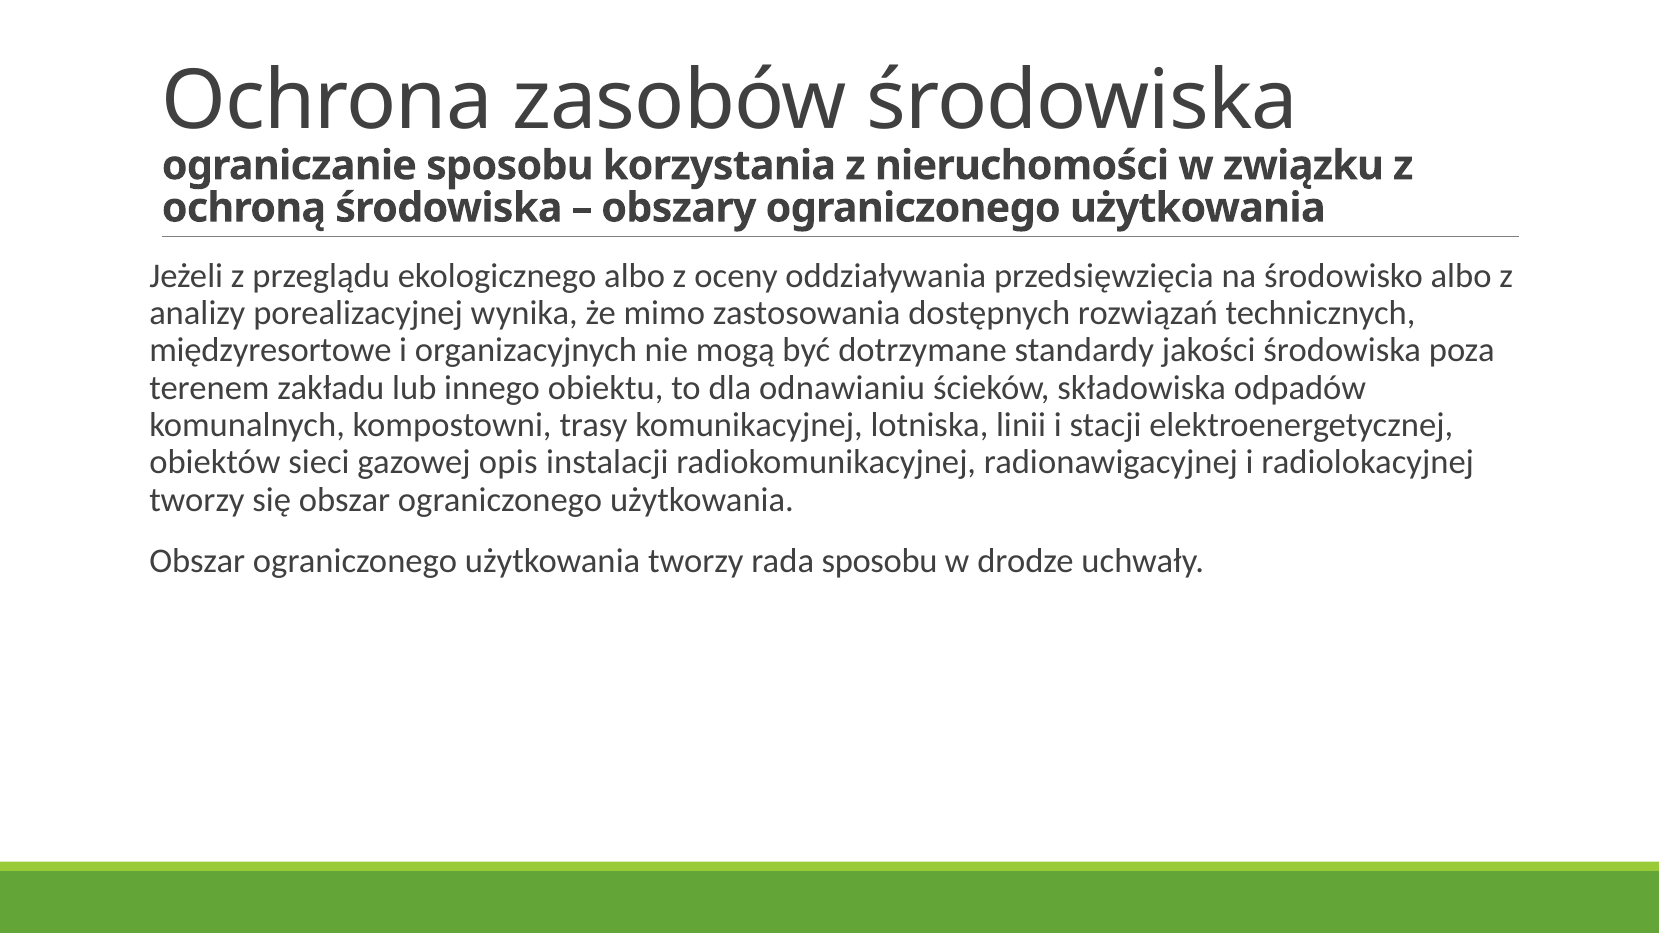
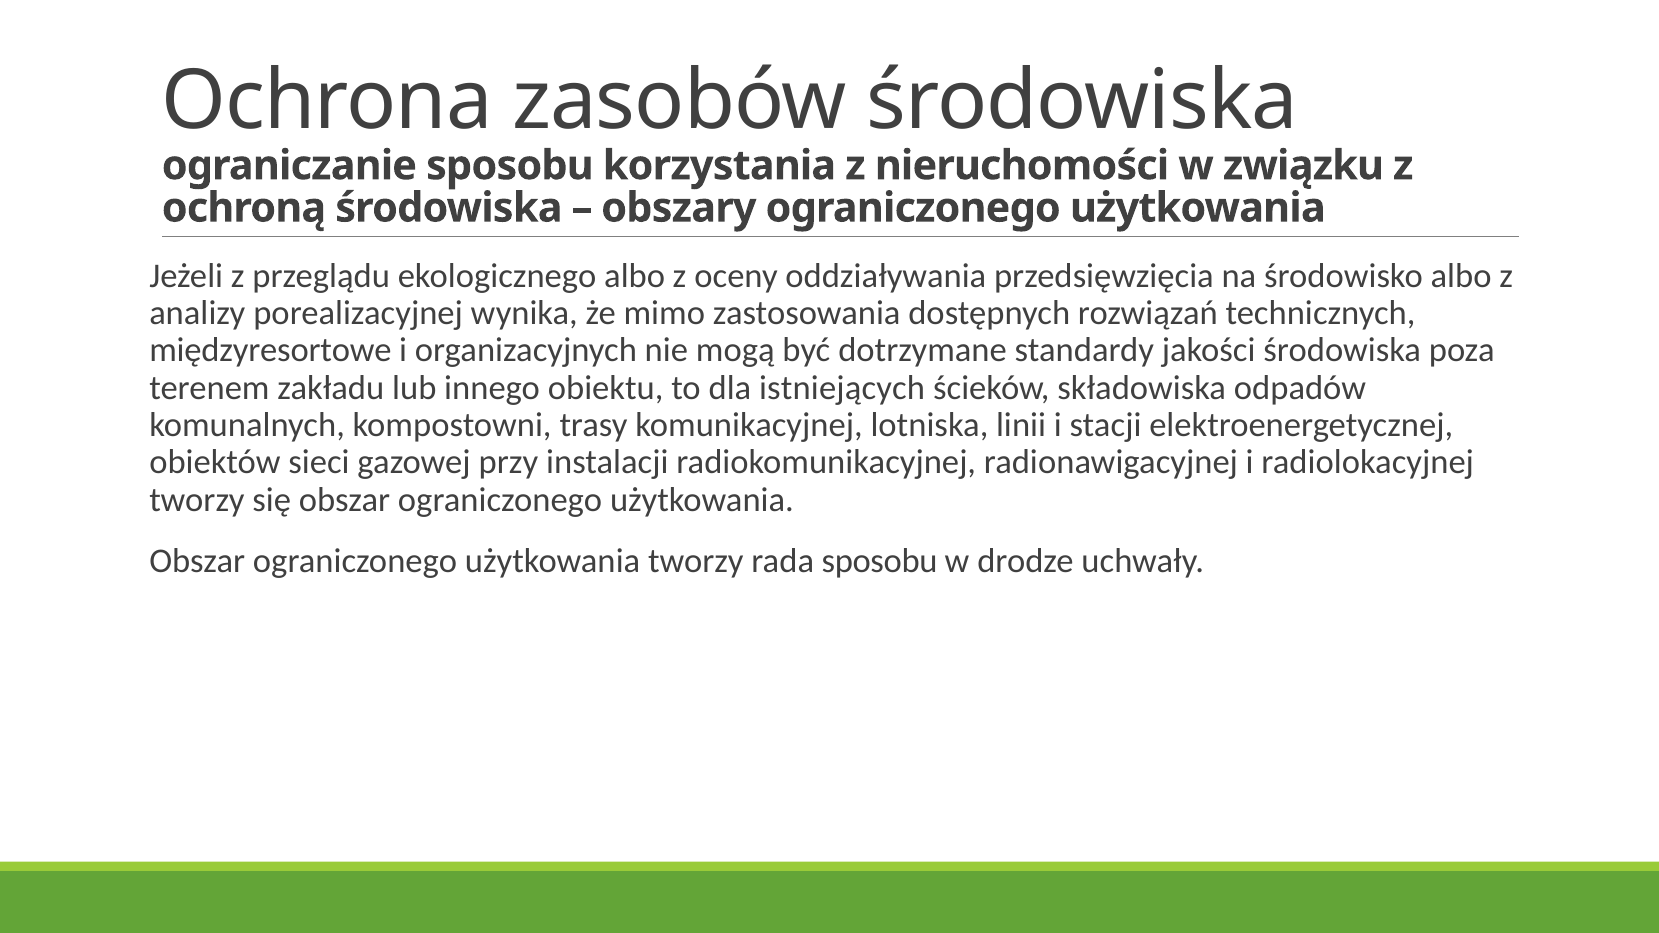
odnawianiu: odnawianiu -> istniejących
opis: opis -> przy
